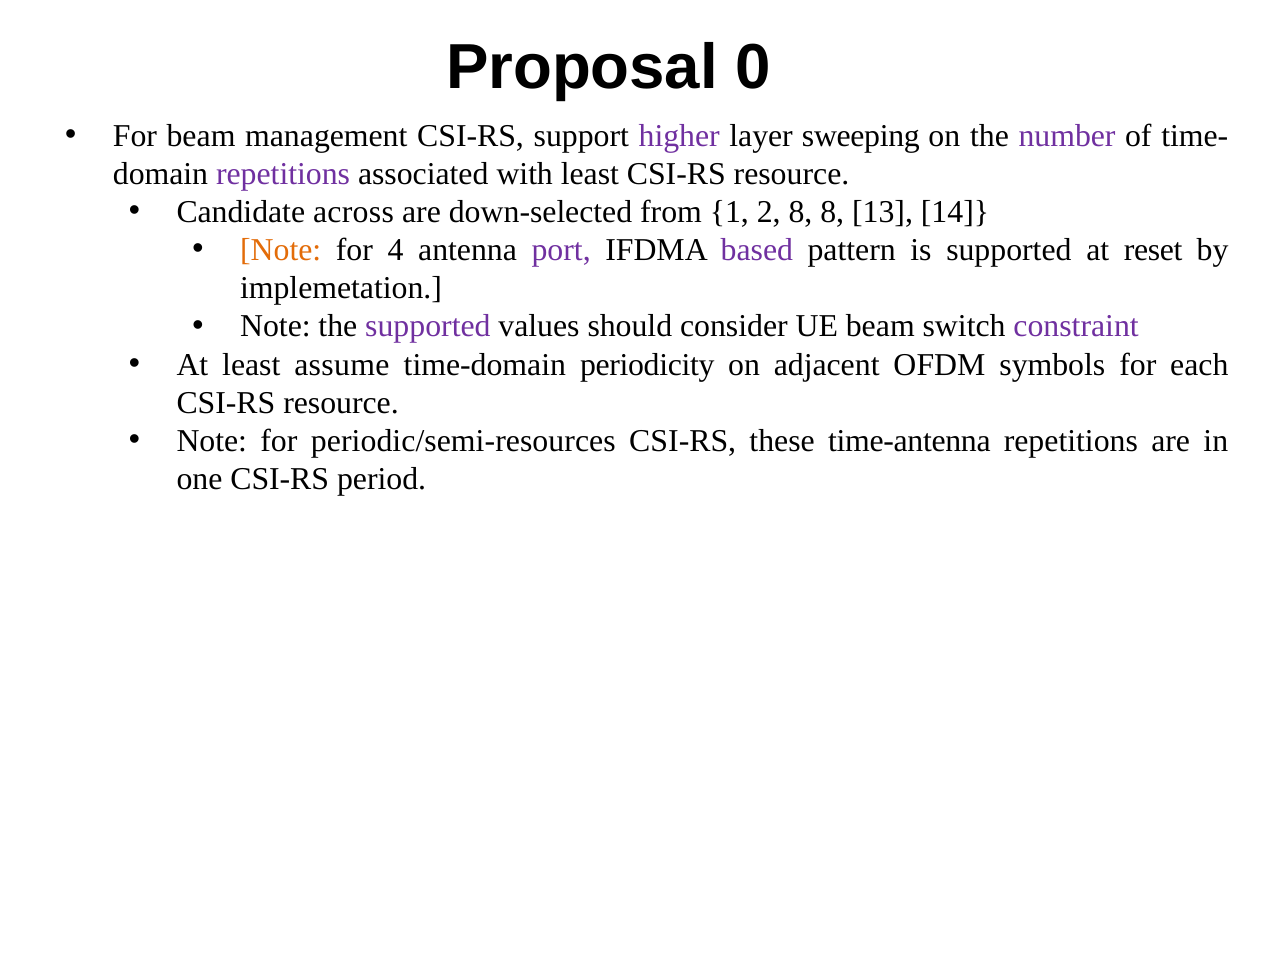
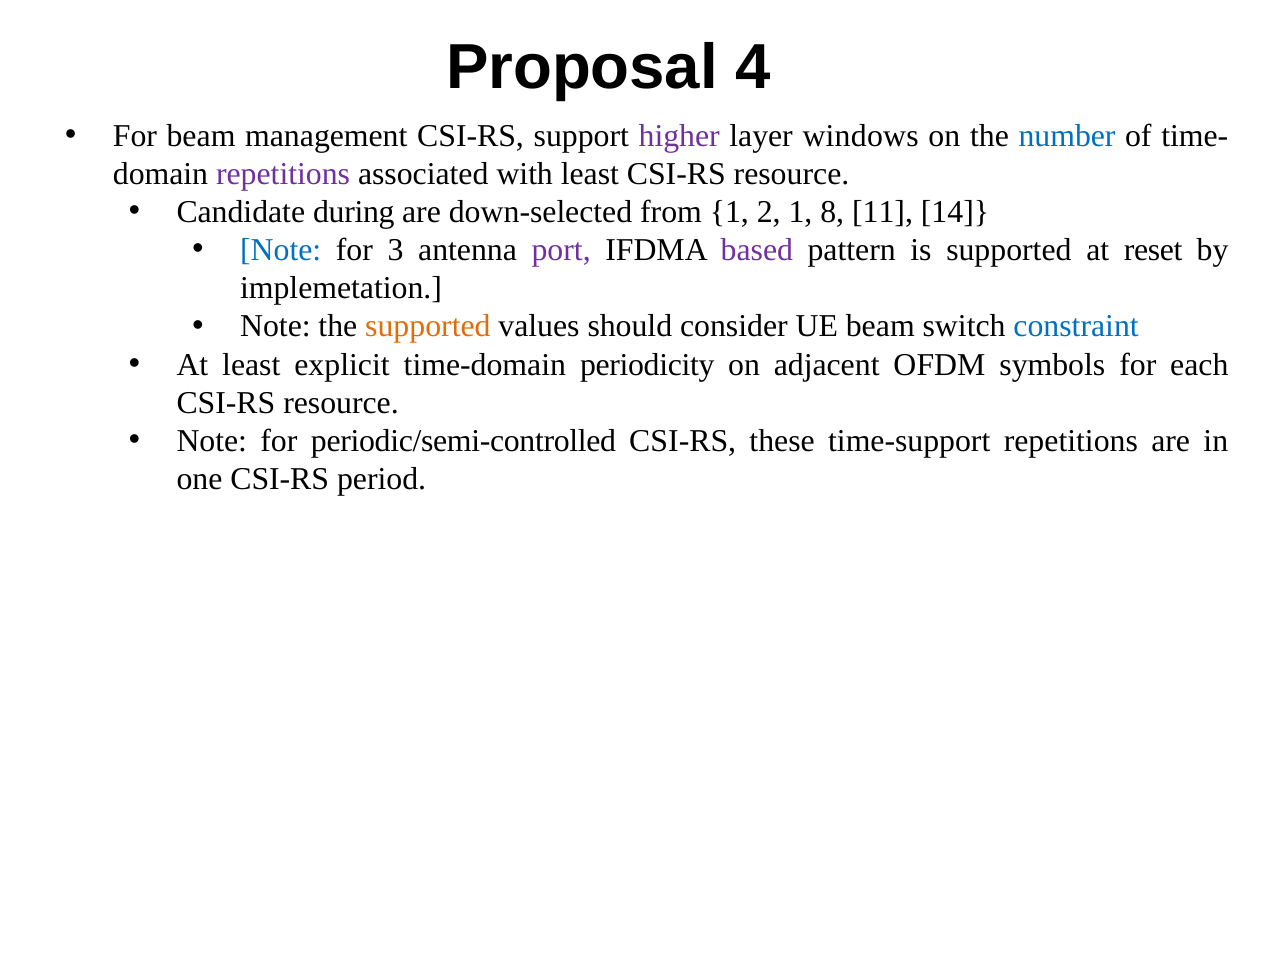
0: 0 -> 4
sweeping: sweeping -> windows
number colour: purple -> blue
across: across -> during
2 8: 8 -> 1
13: 13 -> 11
Note at (281, 250) colour: orange -> blue
4: 4 -> 3
supported at (428, 326) colour: purple -> orange
constraint colour: purple -> blue
assume: assume -> explicit
periodic/semi-resources: periodic/semi-resources -> periodic/semi-controlled
time-antenna: time-antenna -> time-support
